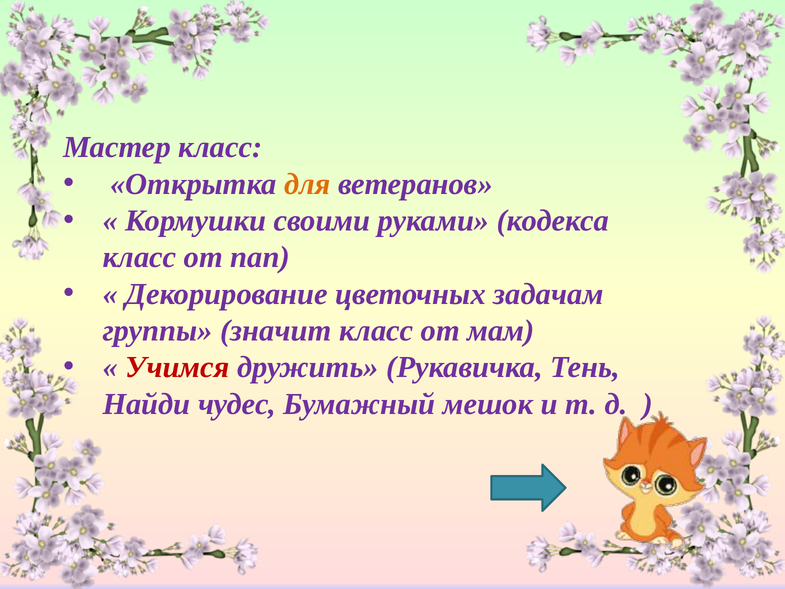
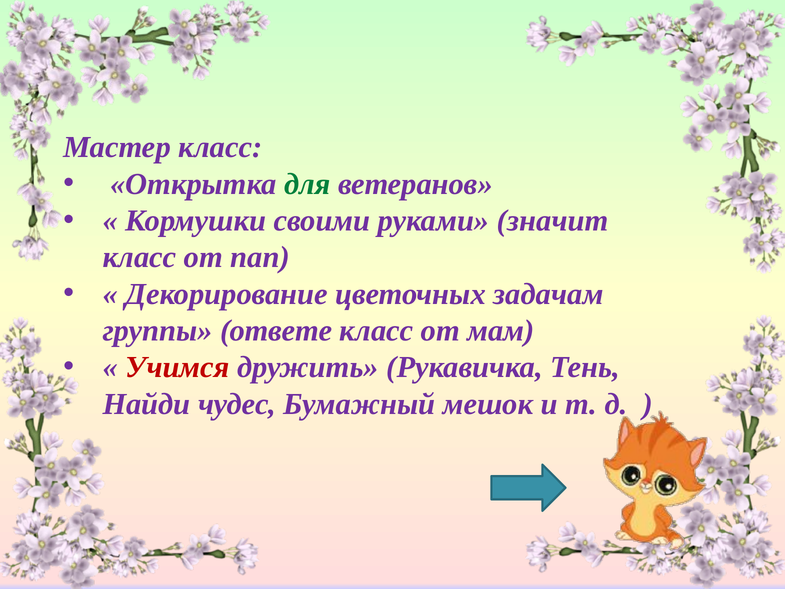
для colour: orange -> green
кодекса: кодекса -> значит
значит: значит -> ответе
